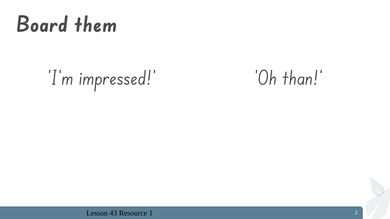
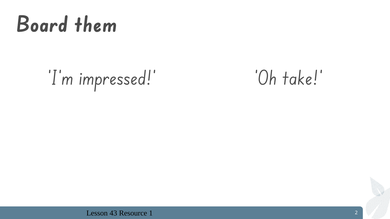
than: than -> take
